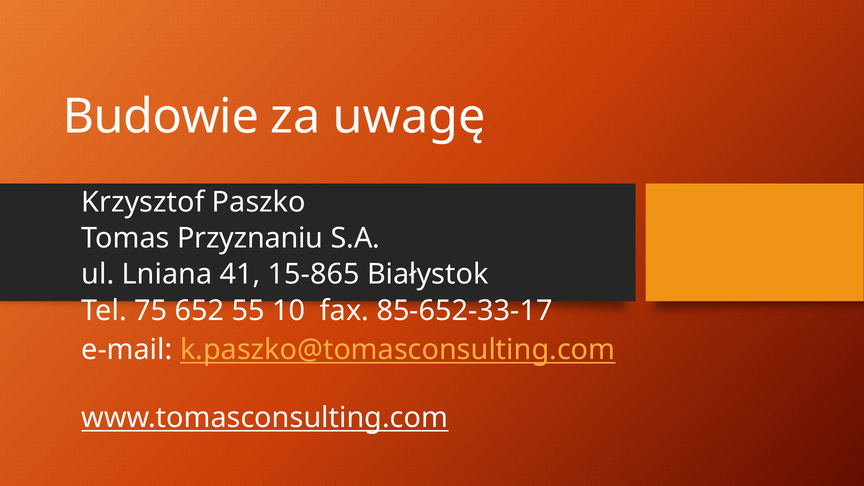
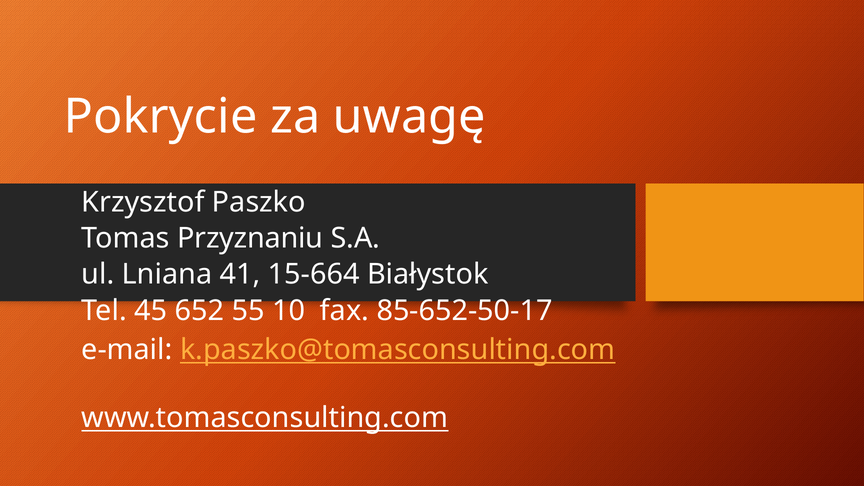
Budowie: Budowie -> Pokrycie
15-865: 15-865 -> 15-664
75: 75 -> 45
85-652-33-17: 85-652-33-17 -> 85-652-50-17
